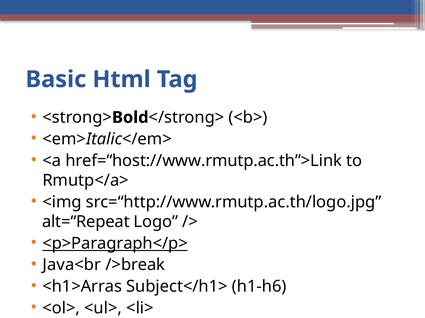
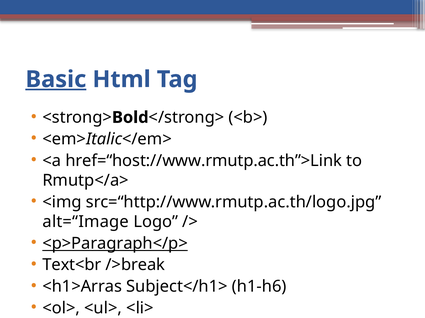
Basic underline: none -> present
alt=“Repeat: alt=“Repeat -> alt=“Image
Java<br: Java<br -> Text<br
